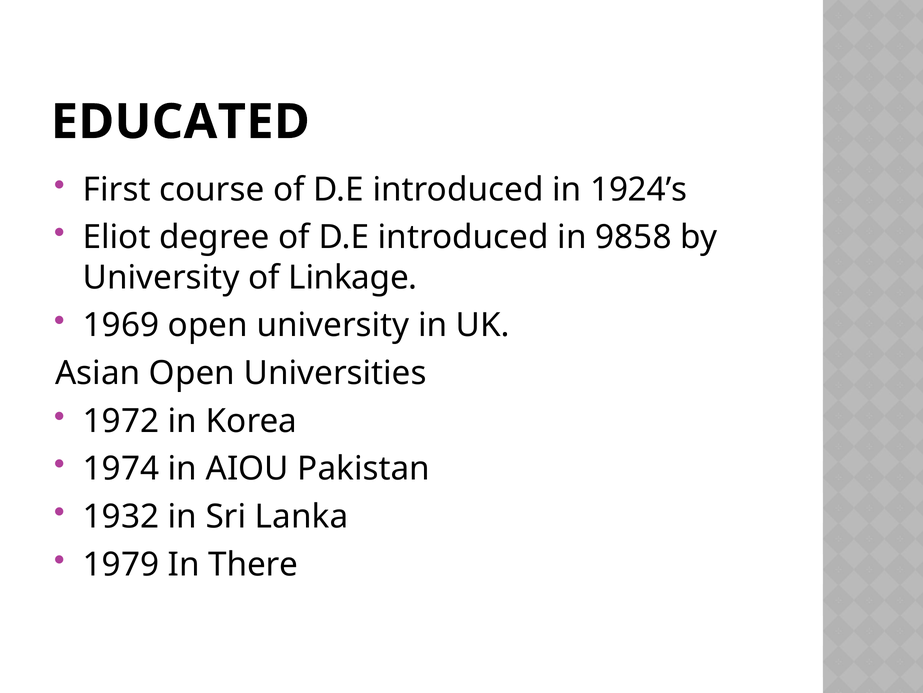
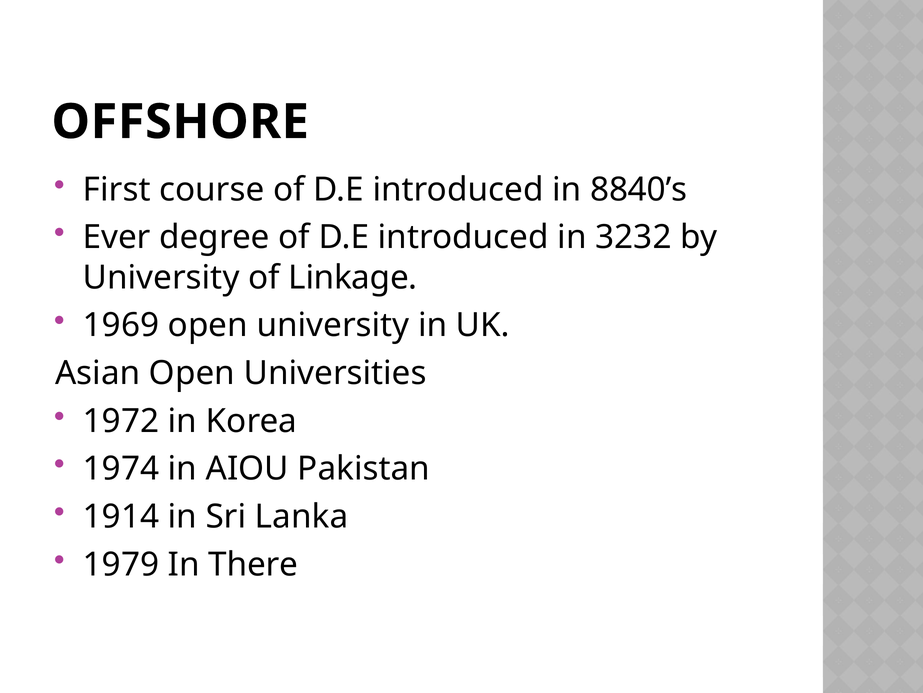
EDUCATED: EDUCATED -> OFFSHORE
1924’s: 1924’s -> 8840’s
Eliot: Eliot -> Ever
9858: 9858 -> 3232
1932: 1932 -> 1914
